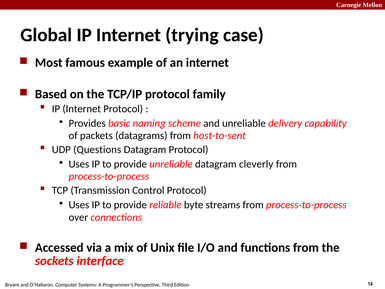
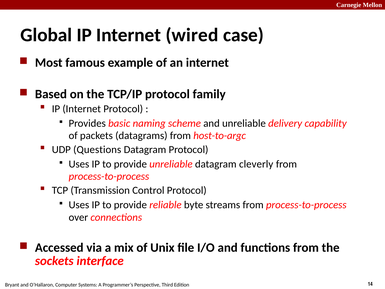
trying: trying -> wired
host-to-sent: host-to-sent -> host-to-argc
